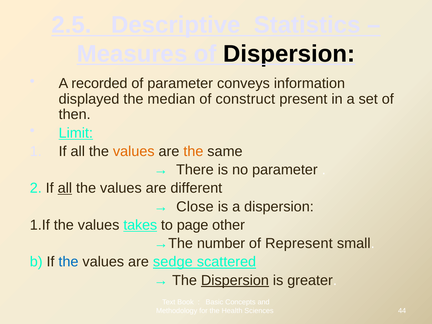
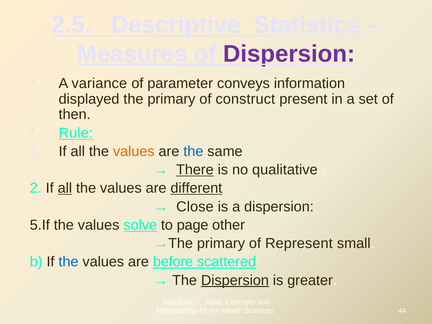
Dispersion at (289, 54) colour: black -> purple
recorded: recorded -> variance
the median: median -> primary
Limit: Limit -> Rule
the at (193, 151) colour: orange -> blue
There underline: none -> present
no parameter: parameter -> qualitative
different underline: none -> present
1.If: 1.If -> 5.If
takes: takes -> solve
→The number: number -> primary
sedge: sedge -> before
